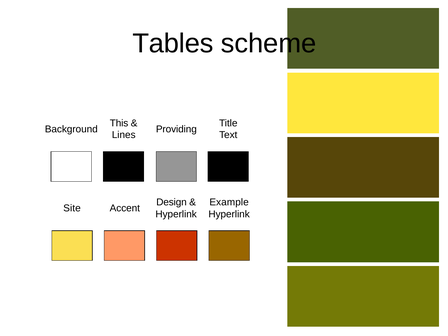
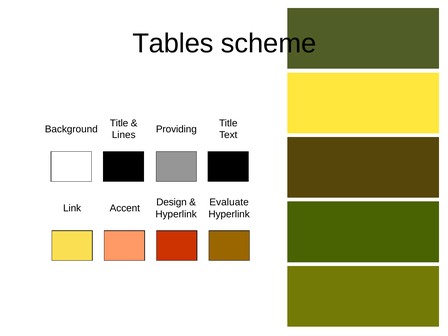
This at (119, 123): This -> Title
Example: Example -> Evaluate
Site: Site -> Link
